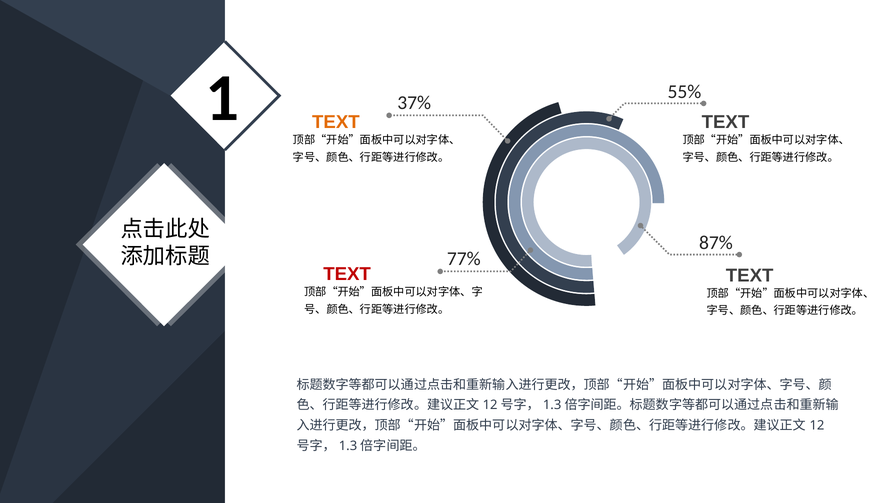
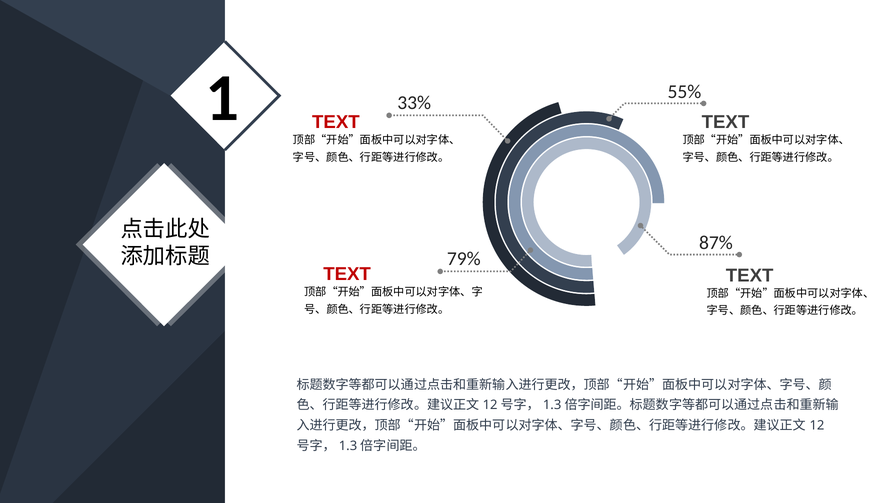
37%: 37% -> 33%
TEXT at (336, 122) colour: orange -> red
77%: 77% -> 79%
